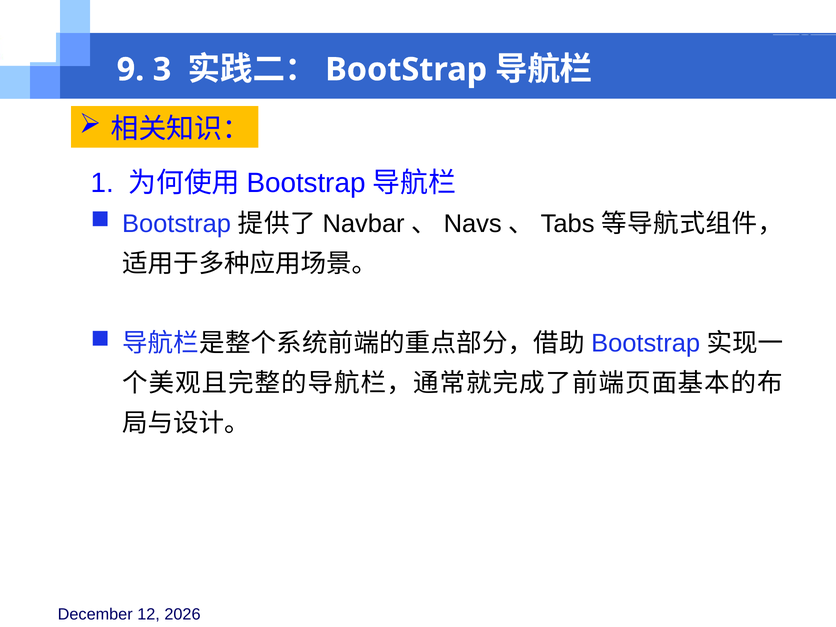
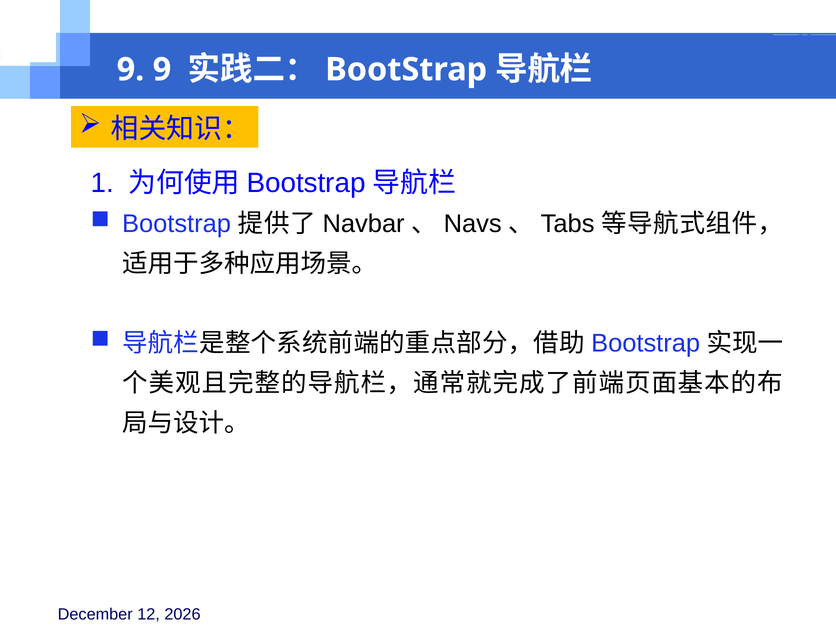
9 3: 3 -> 9
